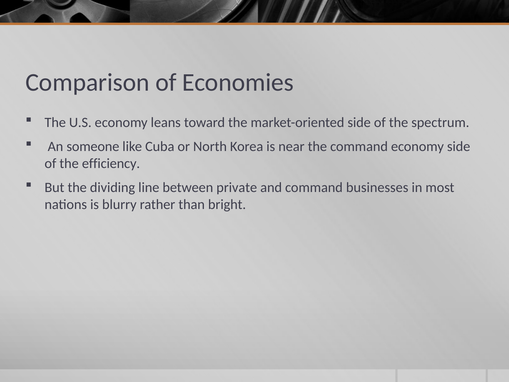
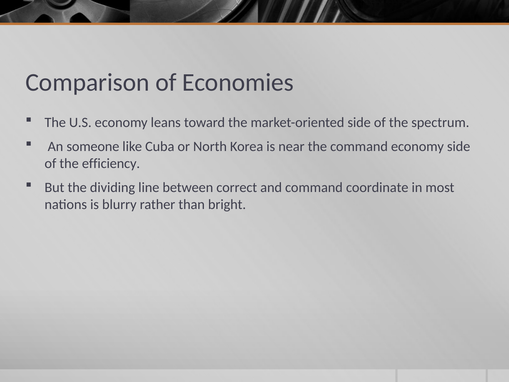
private: private -> correct
businesses: businesses -> coordinate
